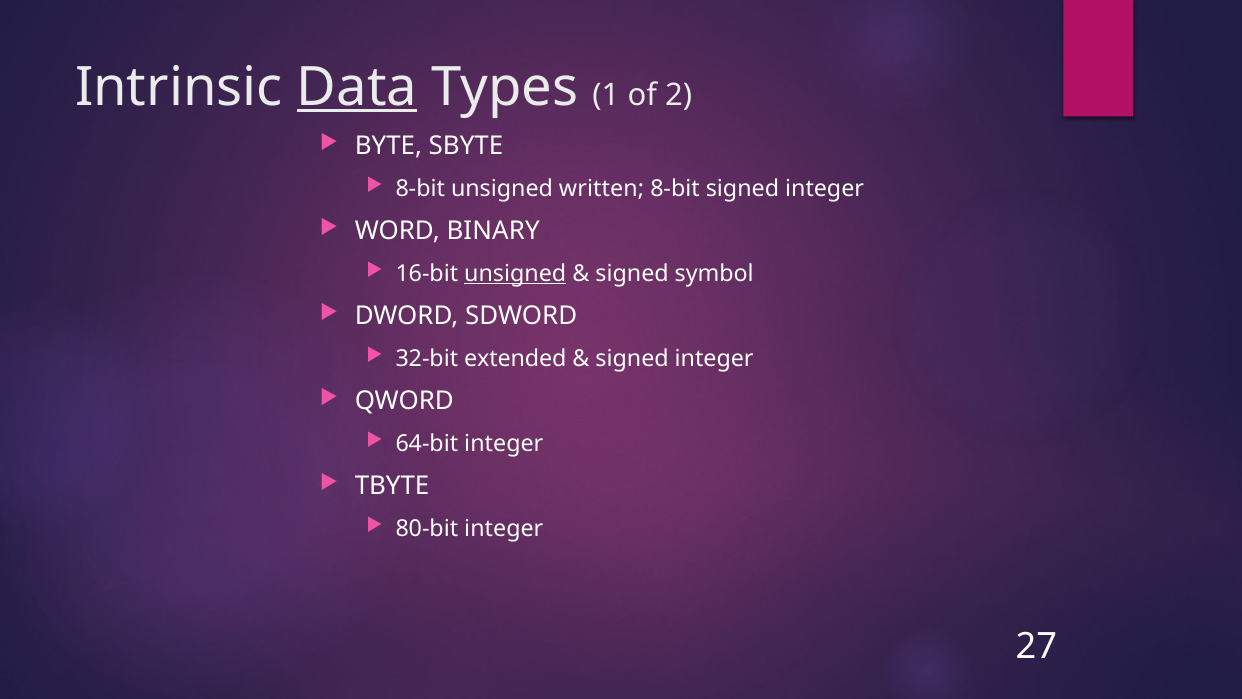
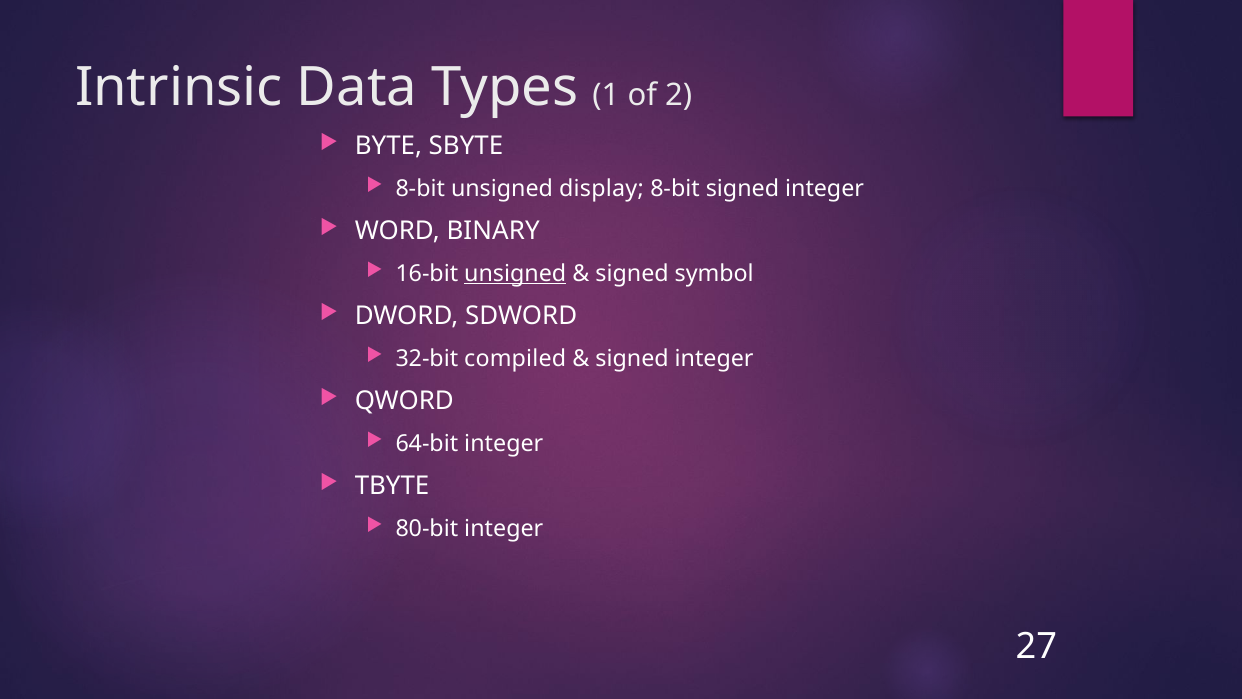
Data underline: present -> none
written: written -> display
extended: extended -> compiled
